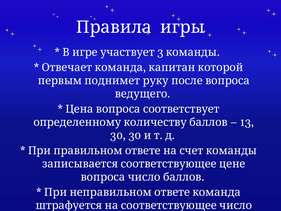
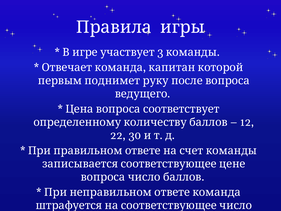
13: 13 -> 12
30 at (118, 135): 30 -> 22
